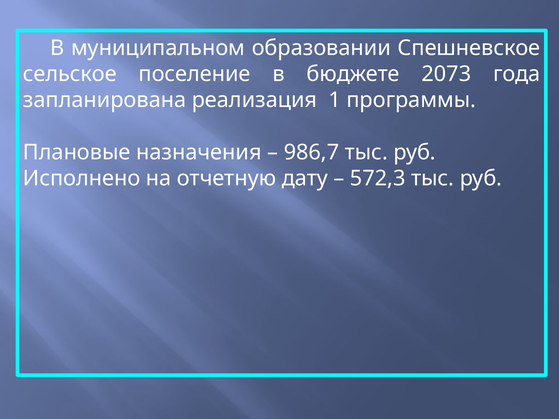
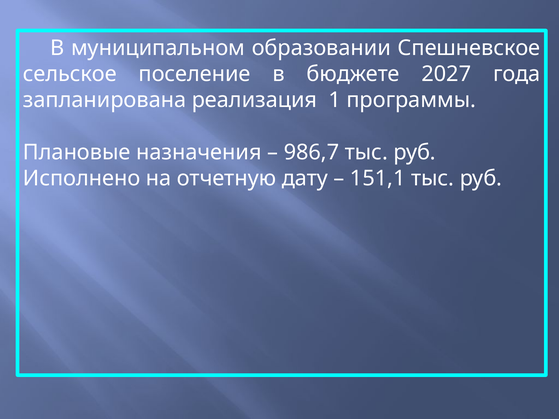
2073: 2073 -> 2027
572,3: 572,3 -> 151,1
